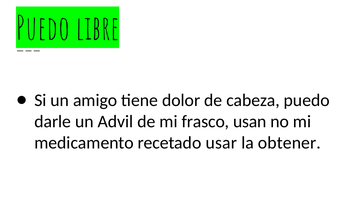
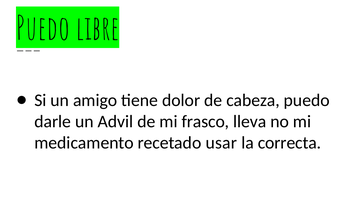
usan: usan -> lleva
obtener: obtener -> correcta
